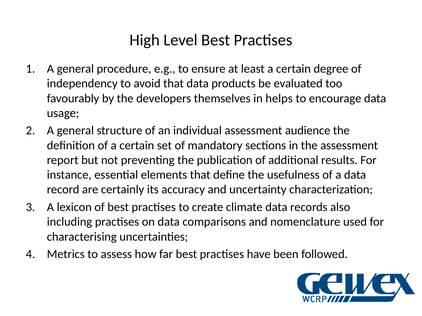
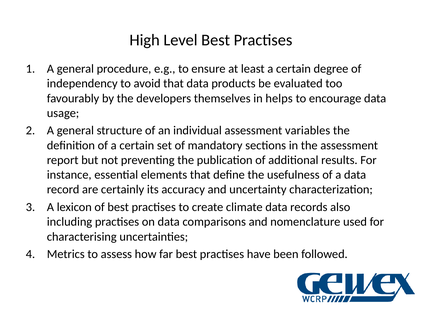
audience: audience -> variables
